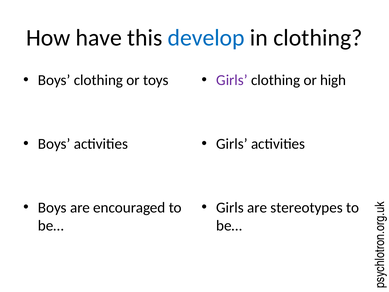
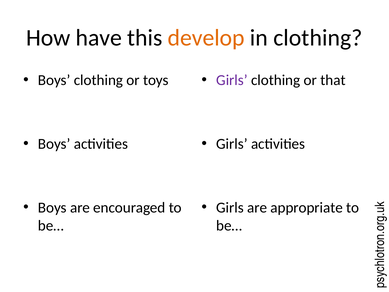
develop colour: blue -> orange
high: high -> that
stereotypes: stereotypes -> appropriate
